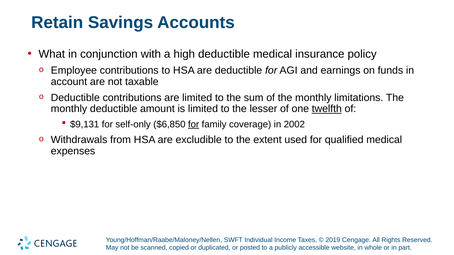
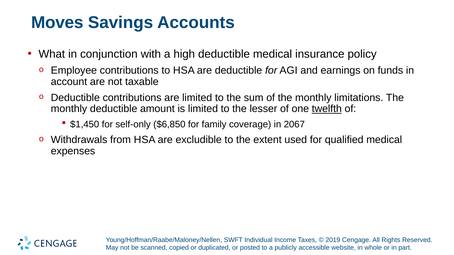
Retain: Retain -> Moves
$9,131: $9,131 -> $1,450
for at (194, 124) underline: present -> none
2002: 2002 -> 2067
